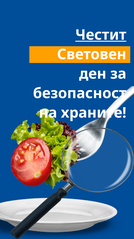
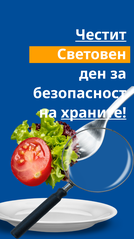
храните underline: none -> present
